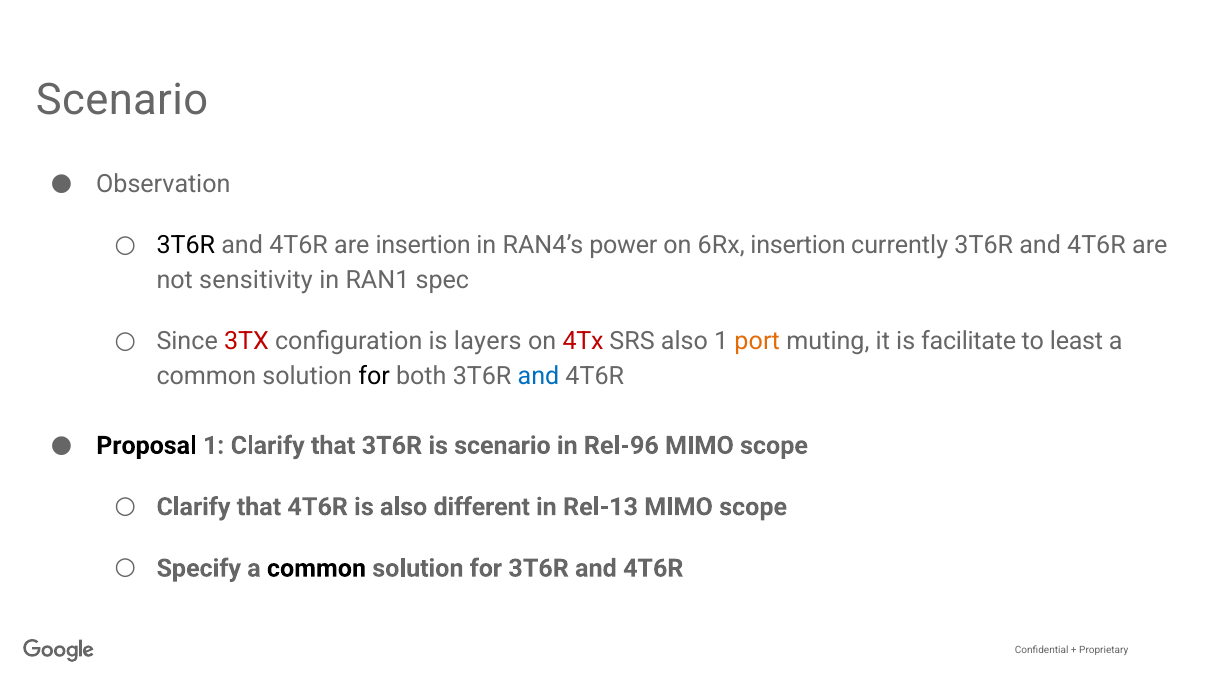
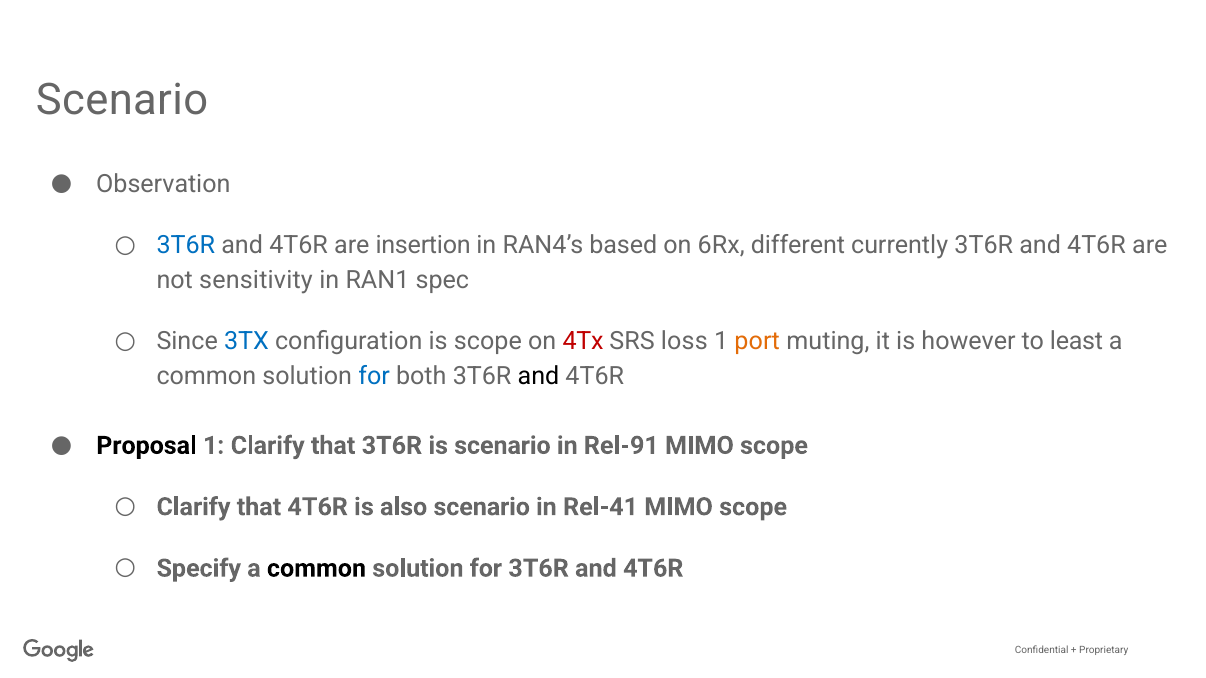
3T6R at (186, 246) colour: black -> blue
power: power -> based
6Rx insertion: insertion -> different
3TX colour: red -> blue
is layers: layers -> scope
SRS also: also -> loss
facilitate: facilitate -> however
for at (374, 376) colour: black -> blue
and at (538, 376) colour: blue -> black
Rel-96: Rel-96 -> Rel-91
also different: different -> scenario
Rel-13: Rel-13 -> Rel-41
